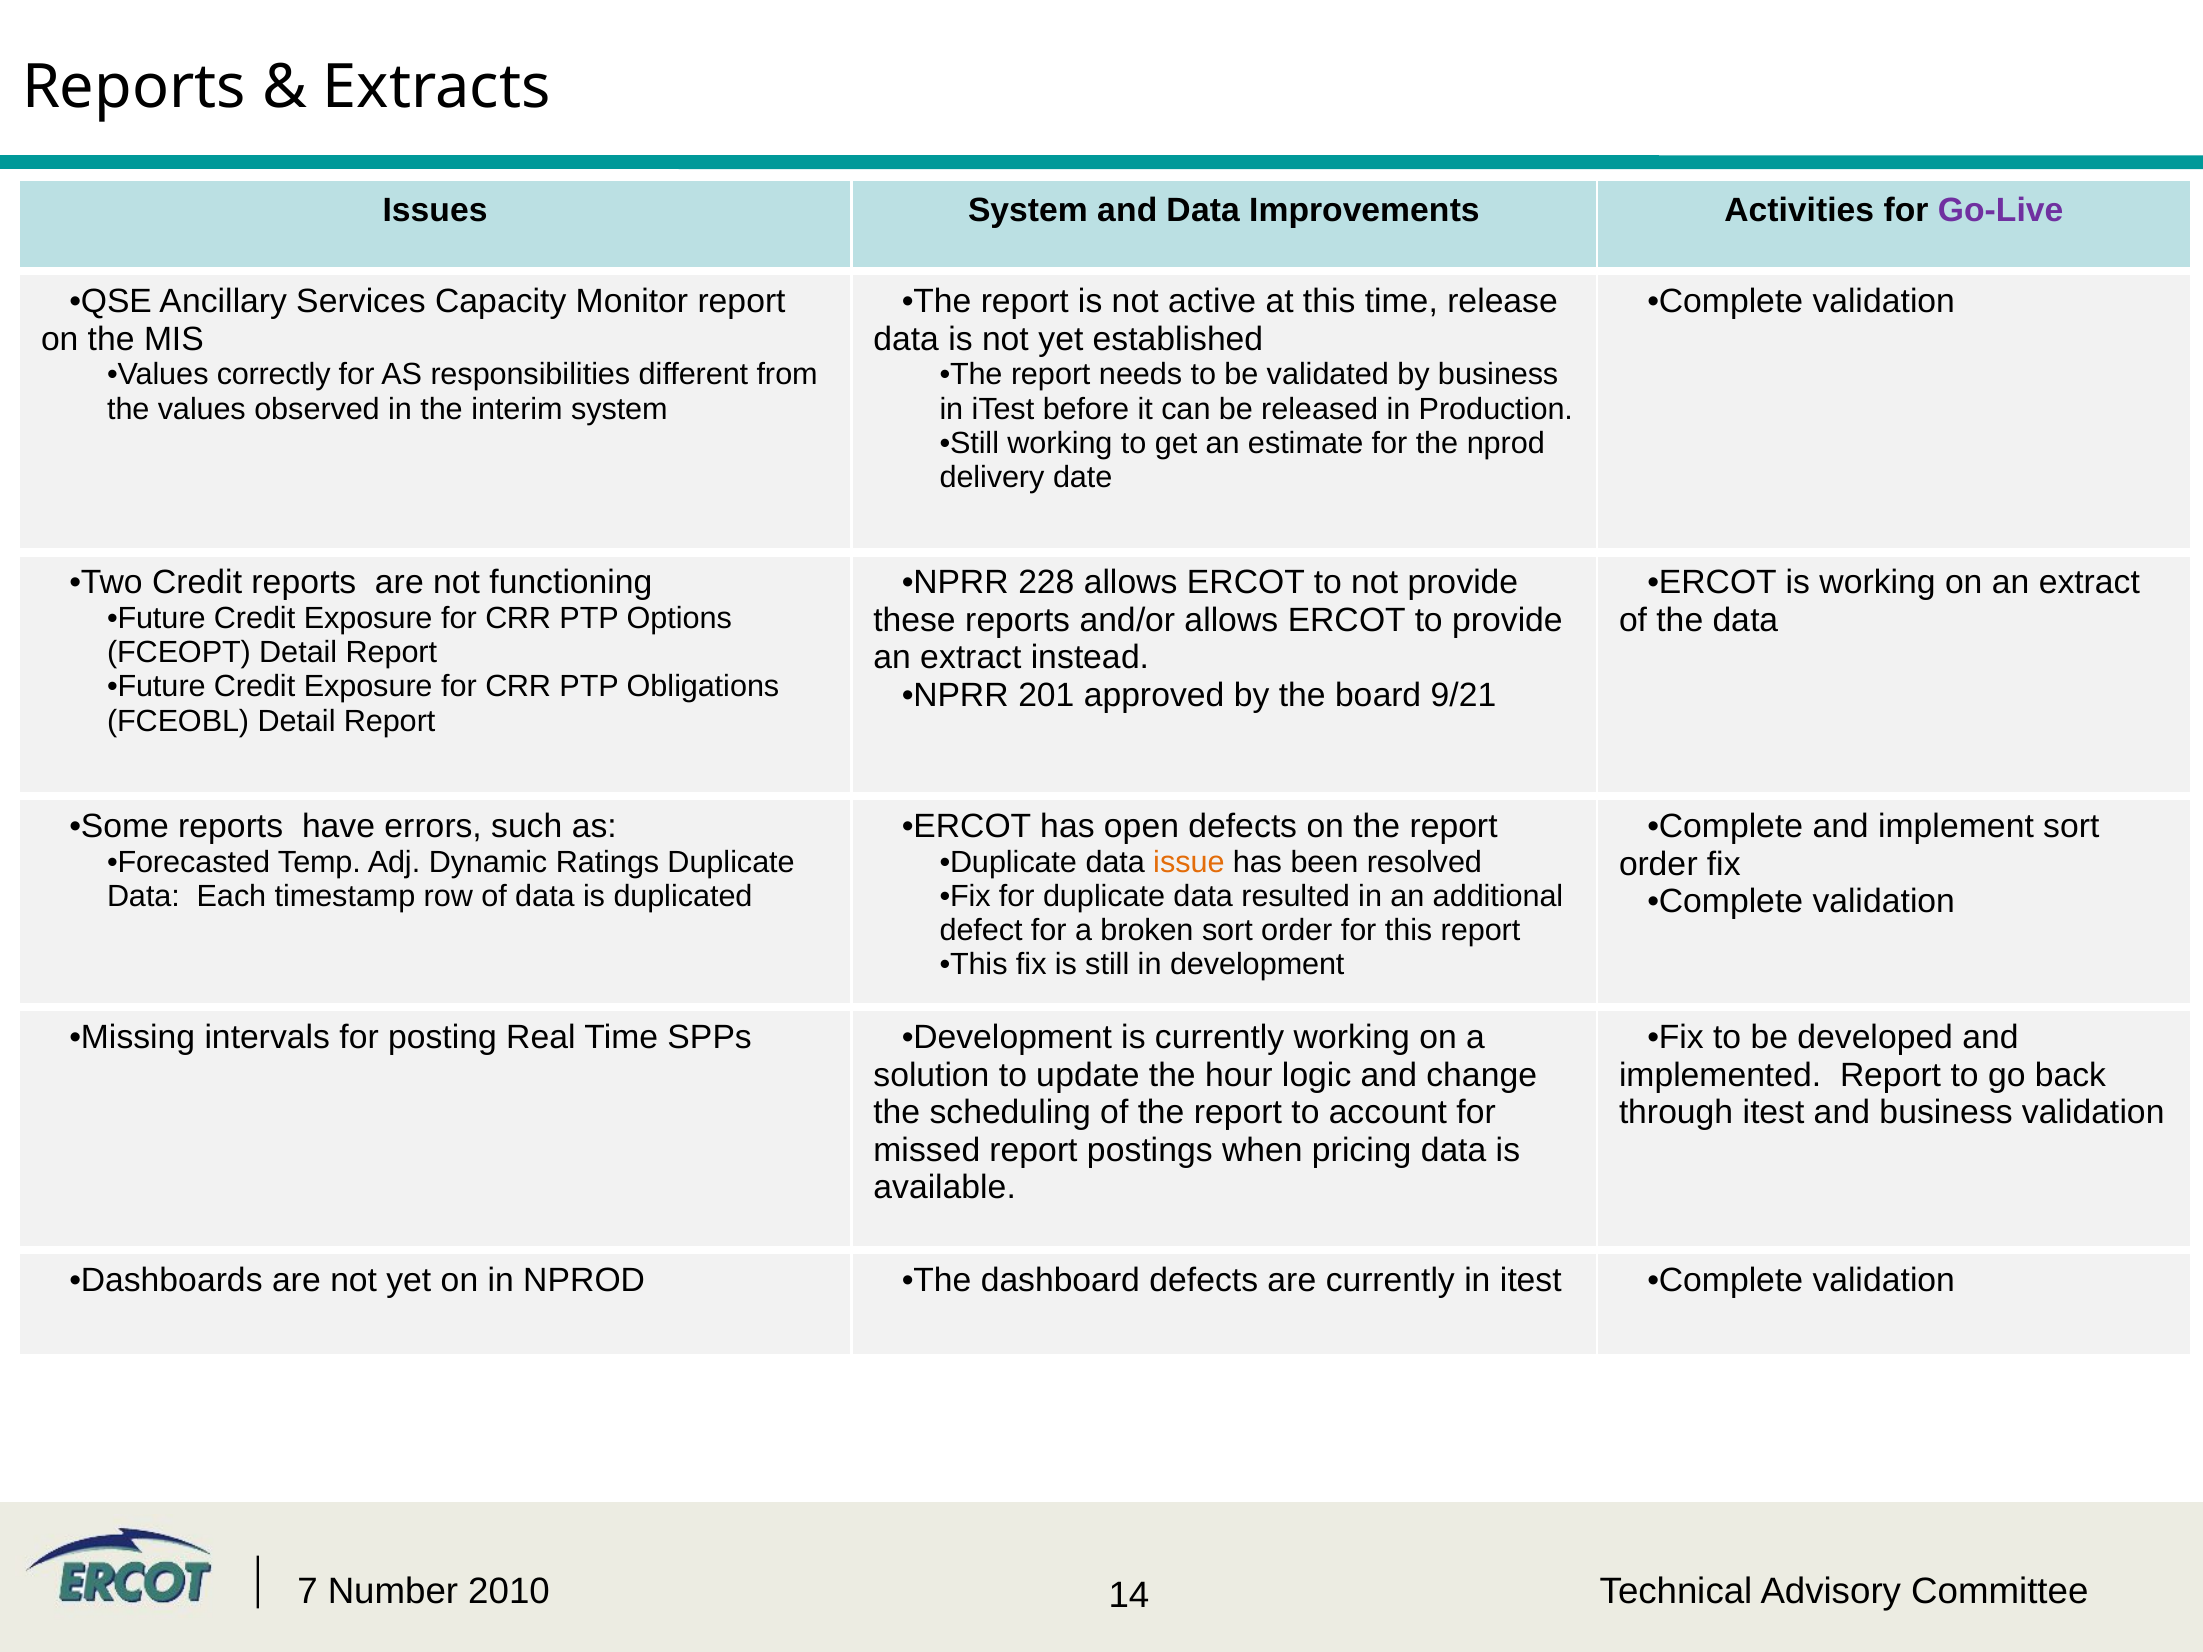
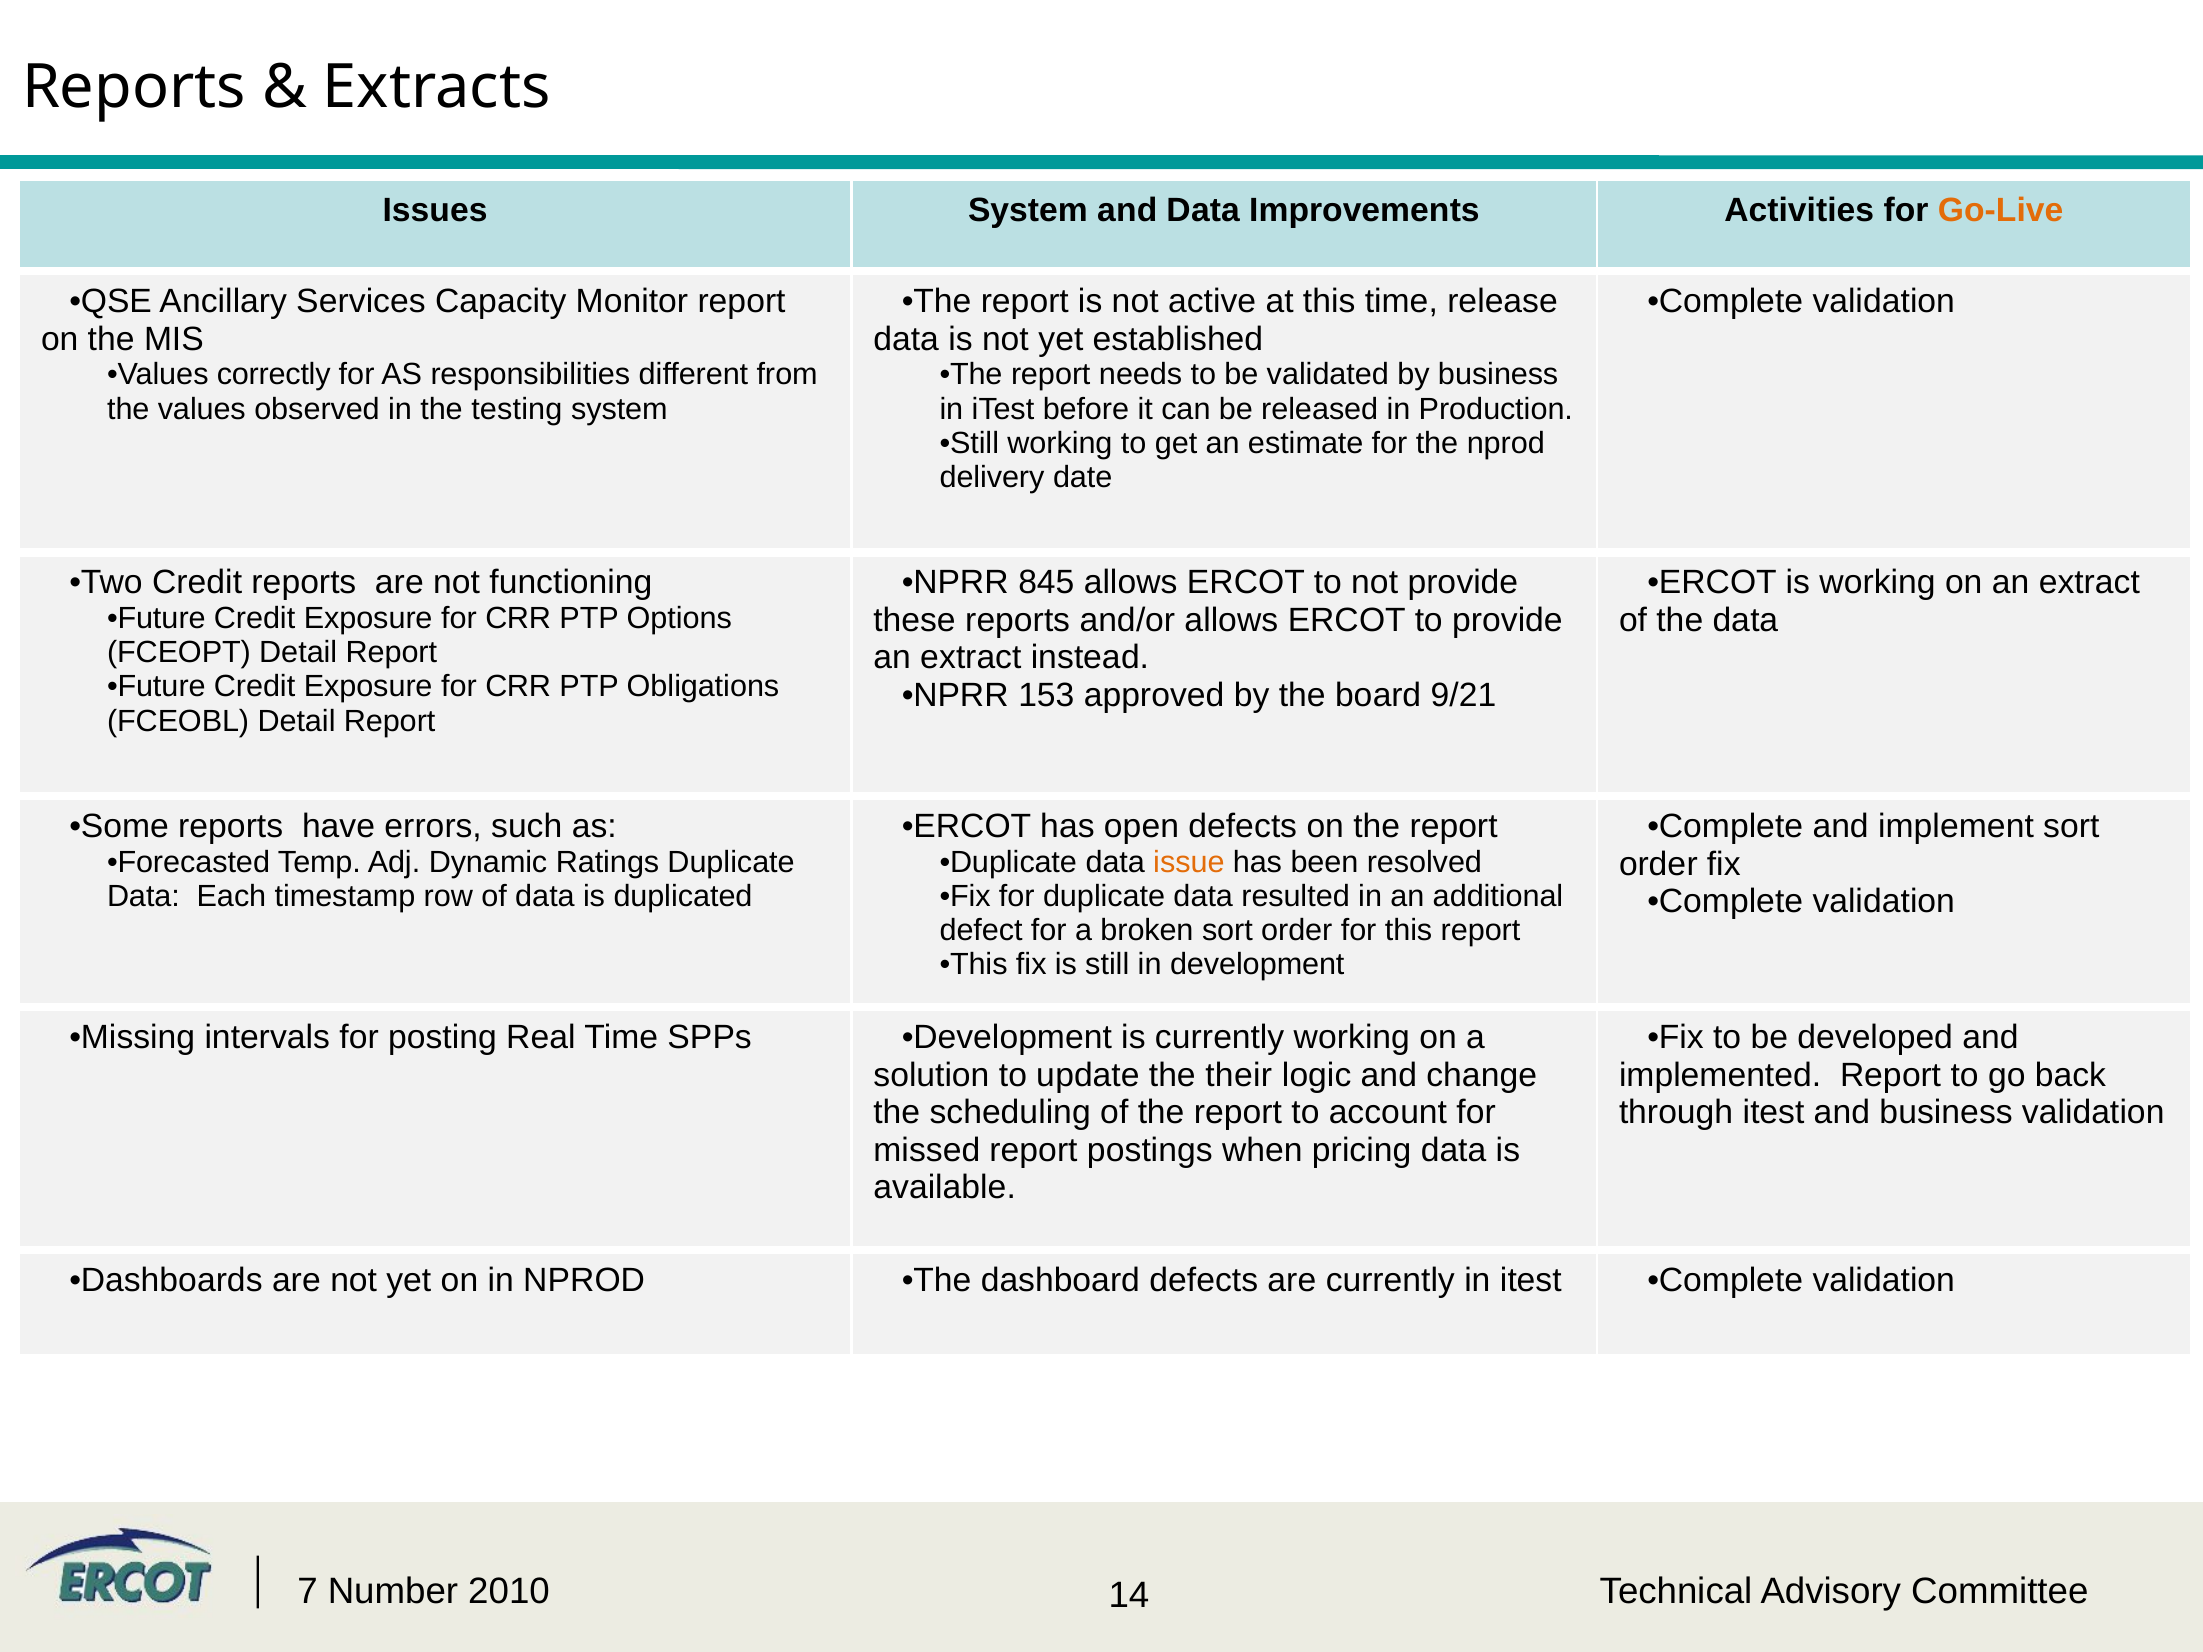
Go-Live colour: purple -> orange
interim: interim -> testing
228: 228 -> 845
201: 201 -> 153
hour: hour -> their
